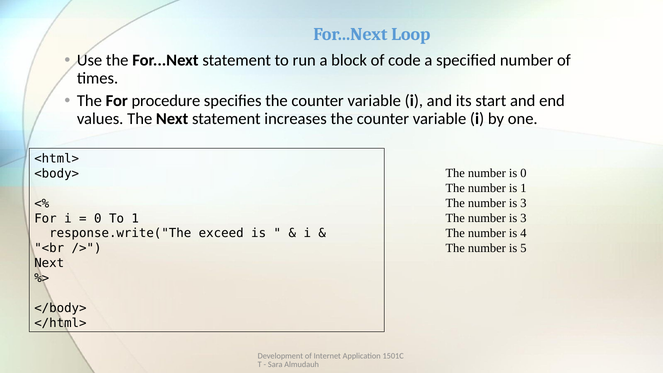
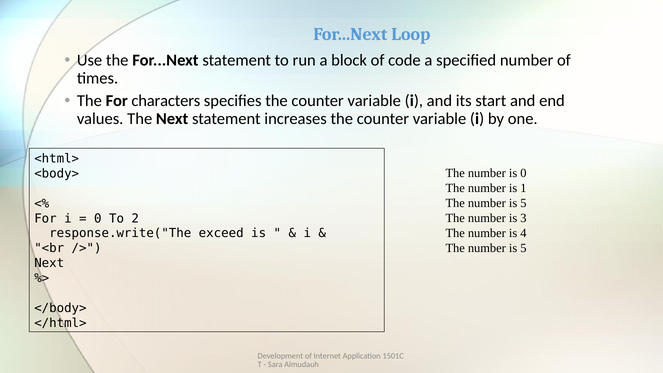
procedure: procedure -> characters
3 at (523, 203): 3 -> 5
To 1: 1 -> 2
